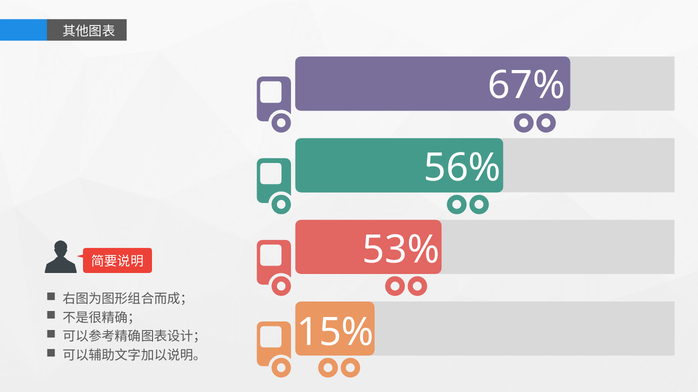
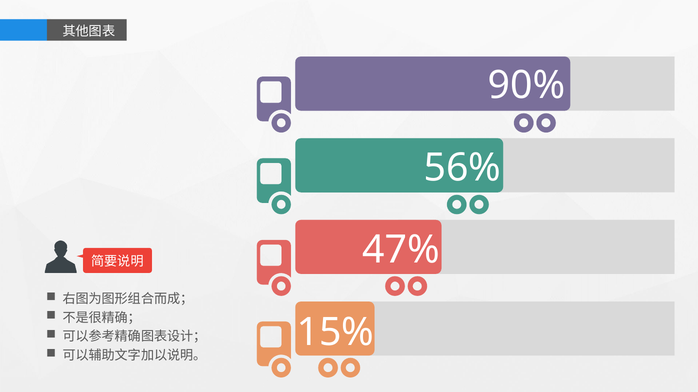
67%: 67% -> 90%
53%: 53% -> 47%
